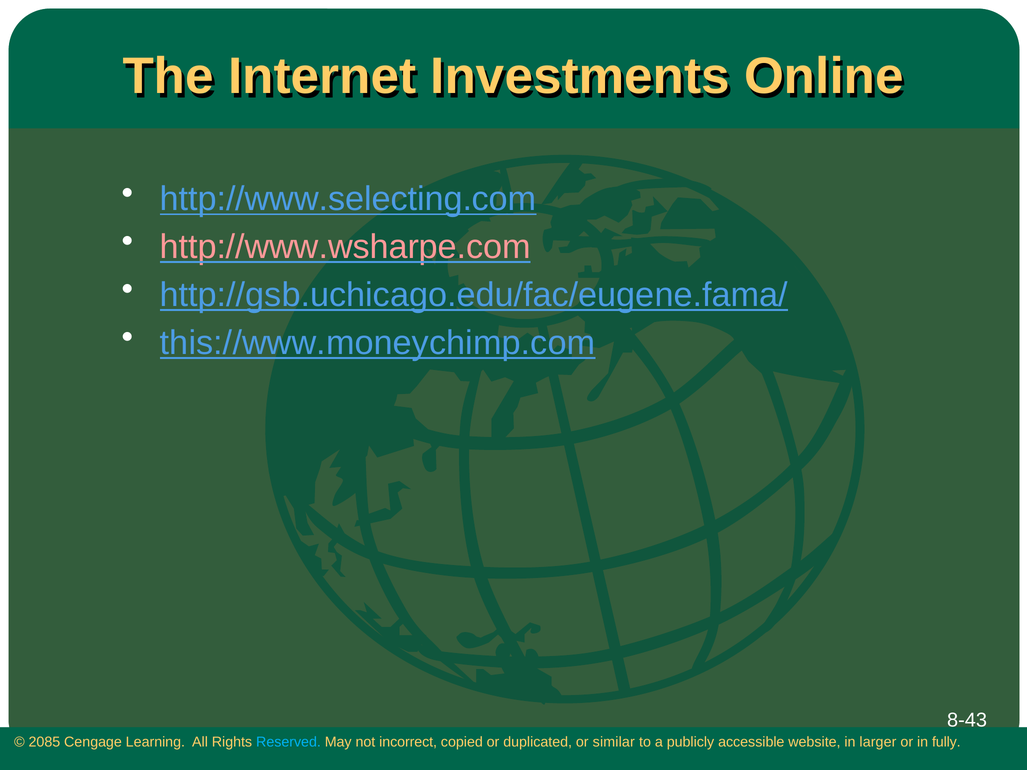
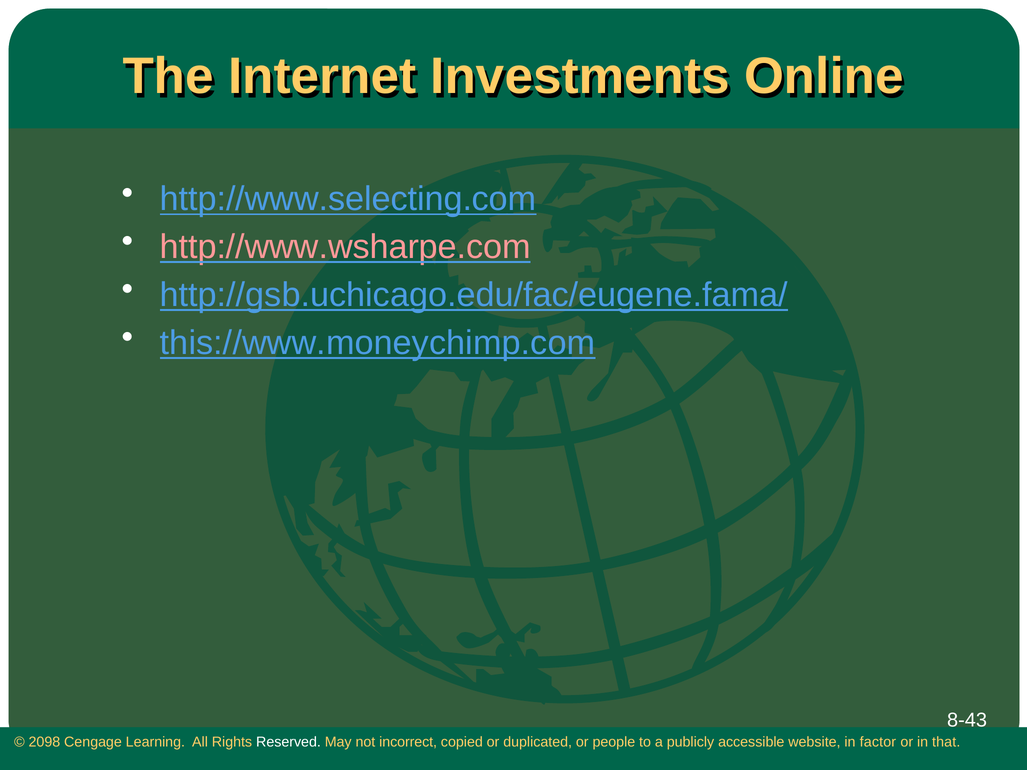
2085: 2085 -> 2098
Reserved colour: light blue -> white
similar: similar -> people
larger: larger -> factor
fully: fully -> that
